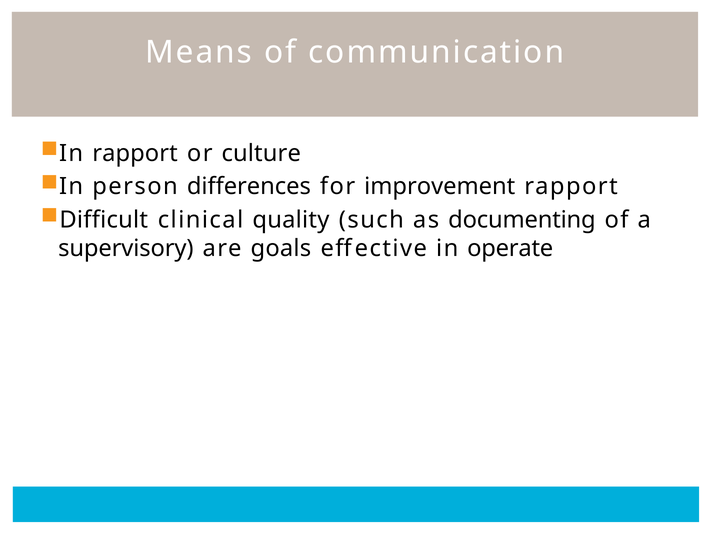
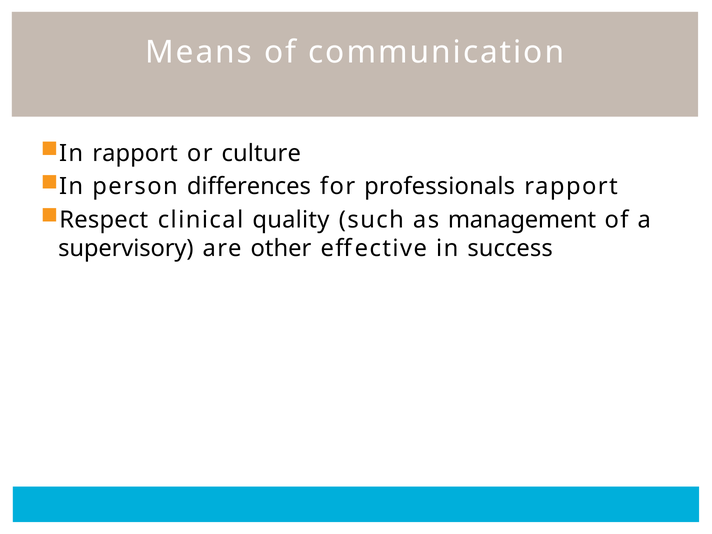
improvement: improvement -> professionals
Difficult: Difficult -> Respect
documenting: documenting -> management
goals: goals -> other
operate: operate -> success
